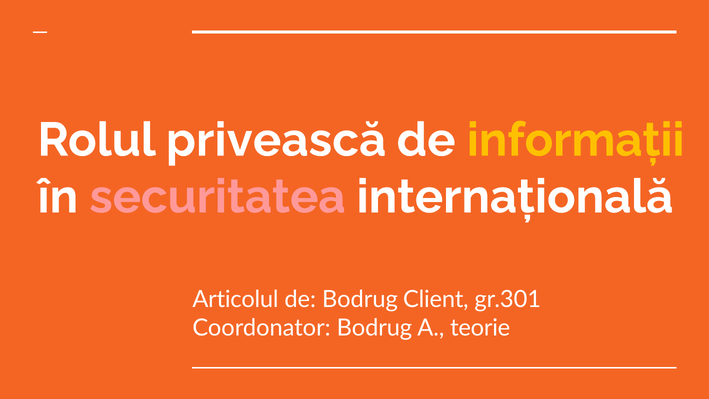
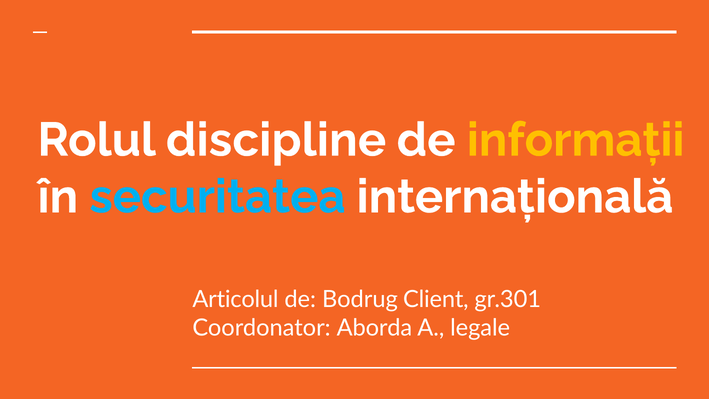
privească: privească -> discipline
securitatea colour: pink -> light blue
Coordonator Bodrug: Bodrug -> Aborda
teorie: teorie -> legale
